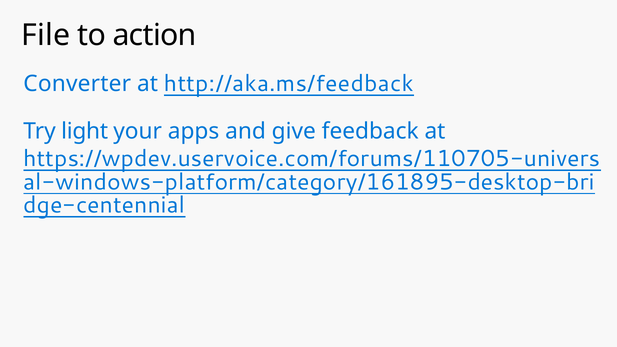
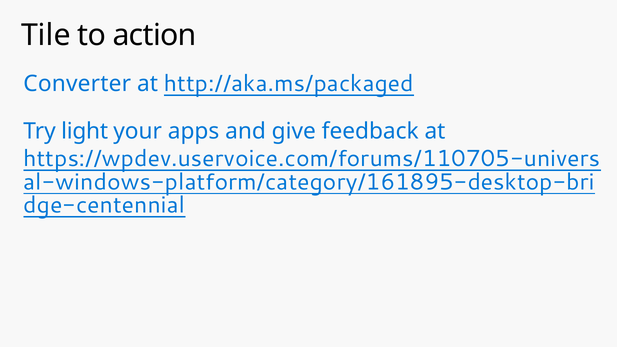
File: File -> Tile
http://aka.ms/feedback: http://aka.ms/feedback -> http://aka.ms/packaged
